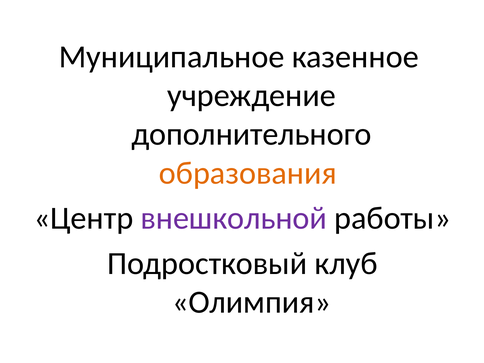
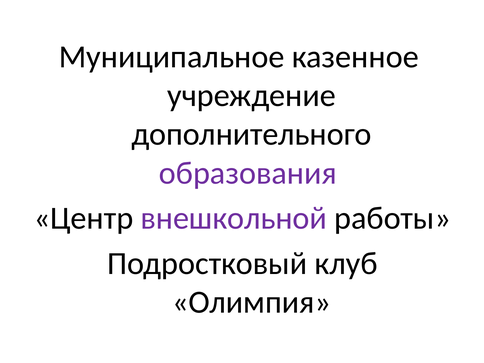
образования colour: orange -> purple
